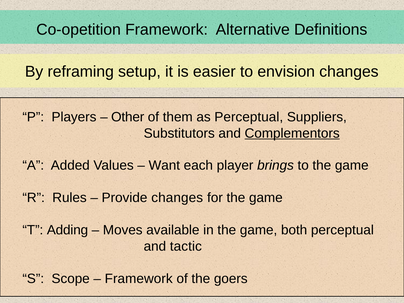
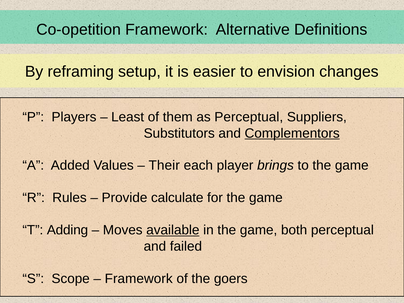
Other: Other -> Least
Want: Want -> Their
Provide changes: changes -> calculate
available underline: none -> present
tactic: tactic -> failed
